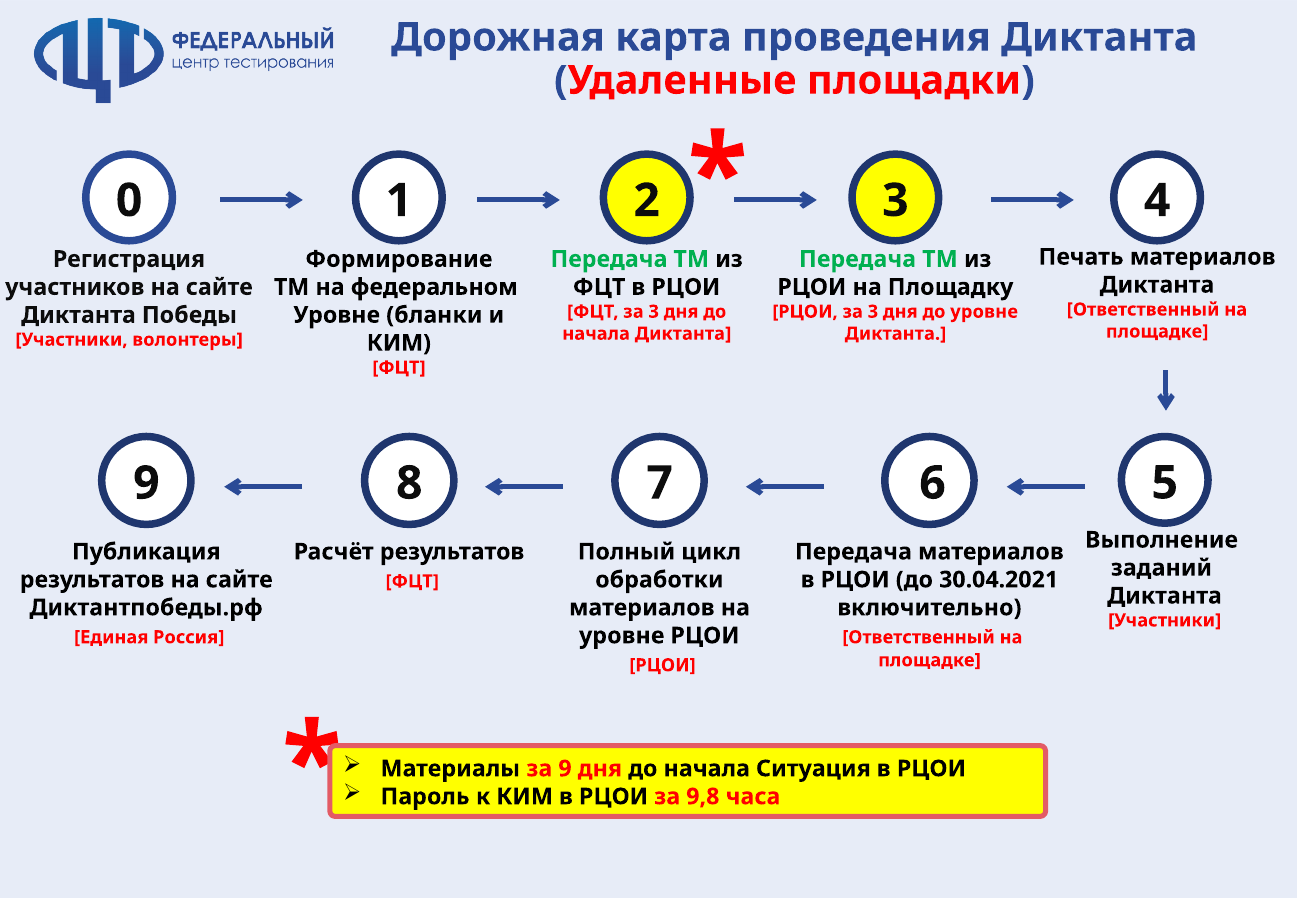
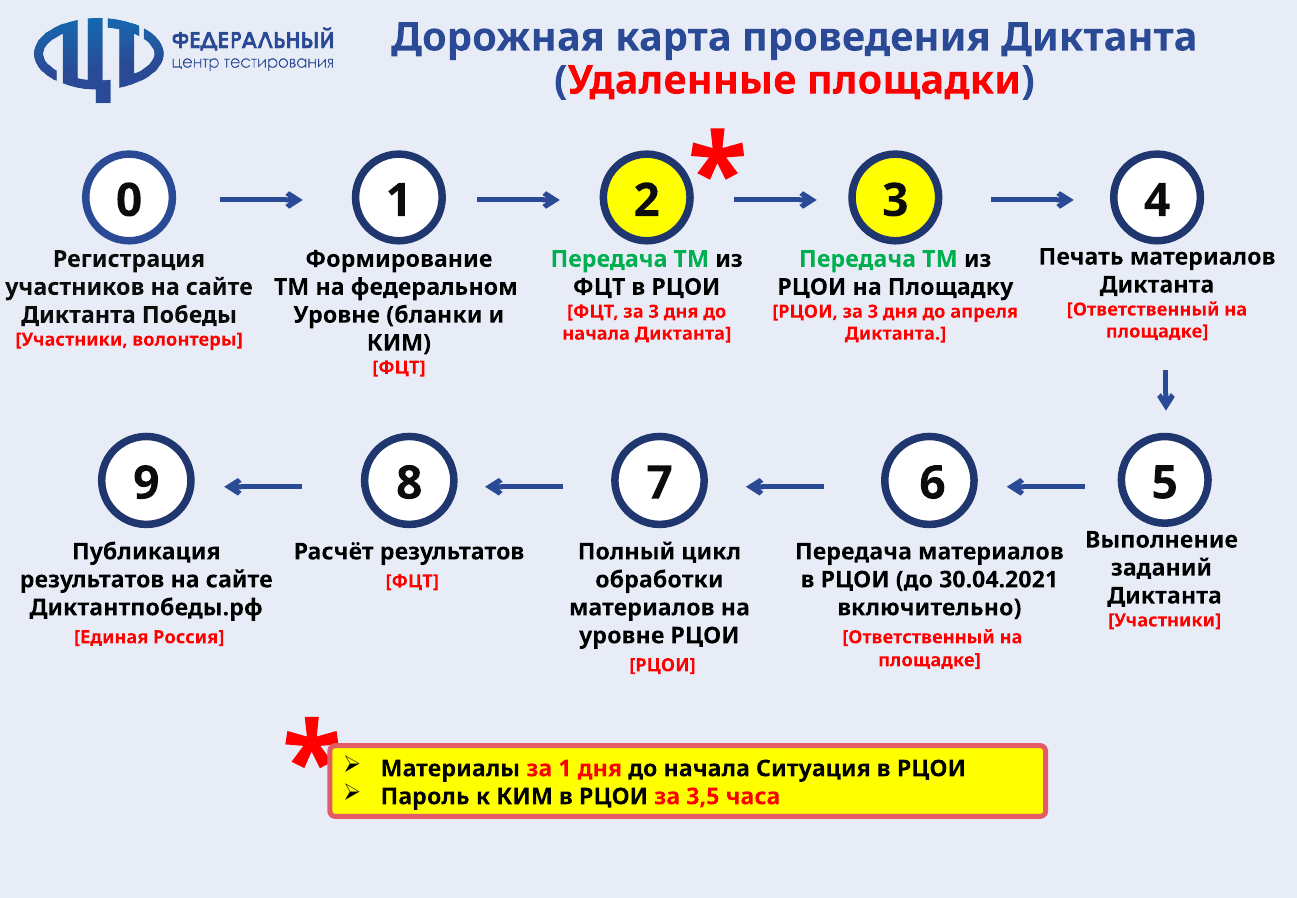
до уровне: уровне -> апреля
за 9: 9 -> 1
9,8: 9,8 -> 3,5
